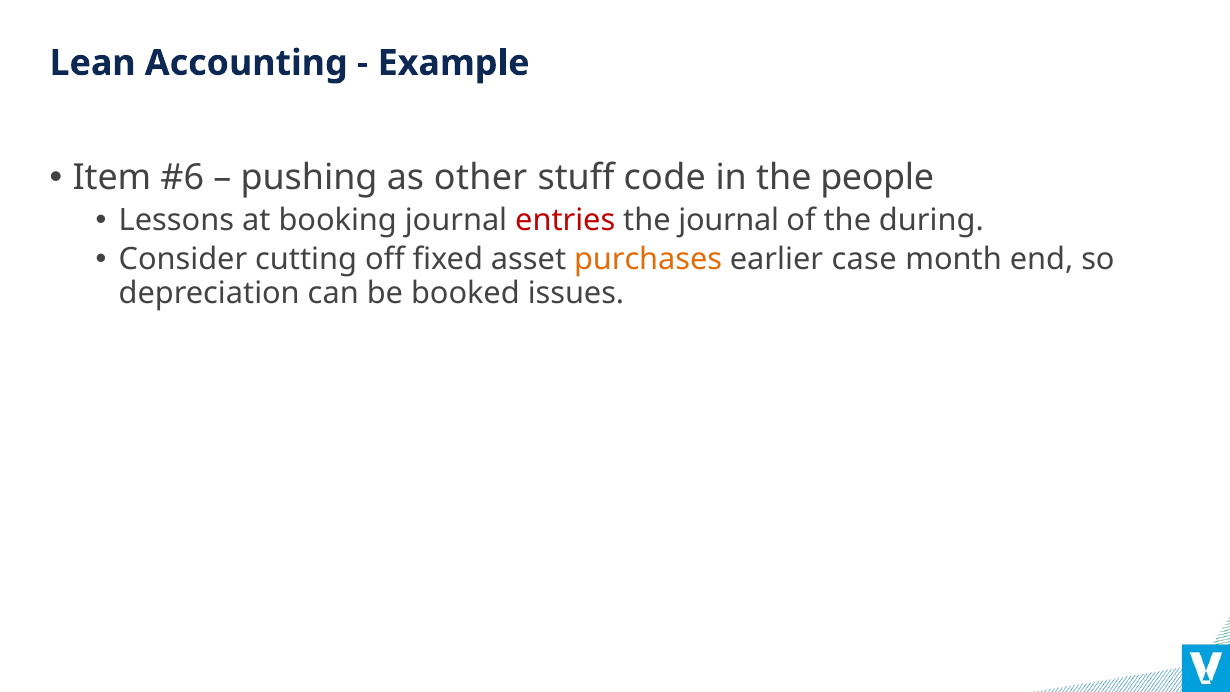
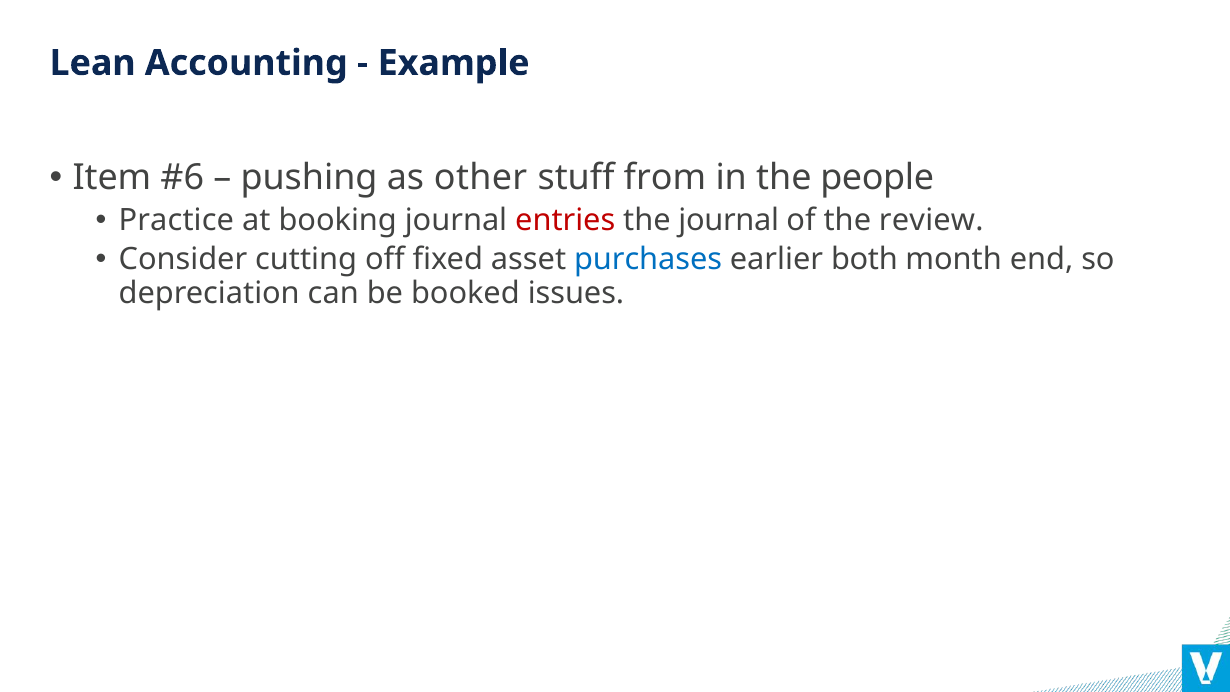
code: code -> from
Lessons: Lessons -> Practice
during: during -> review
purchases colour: orange -> blue
case: case -> both
